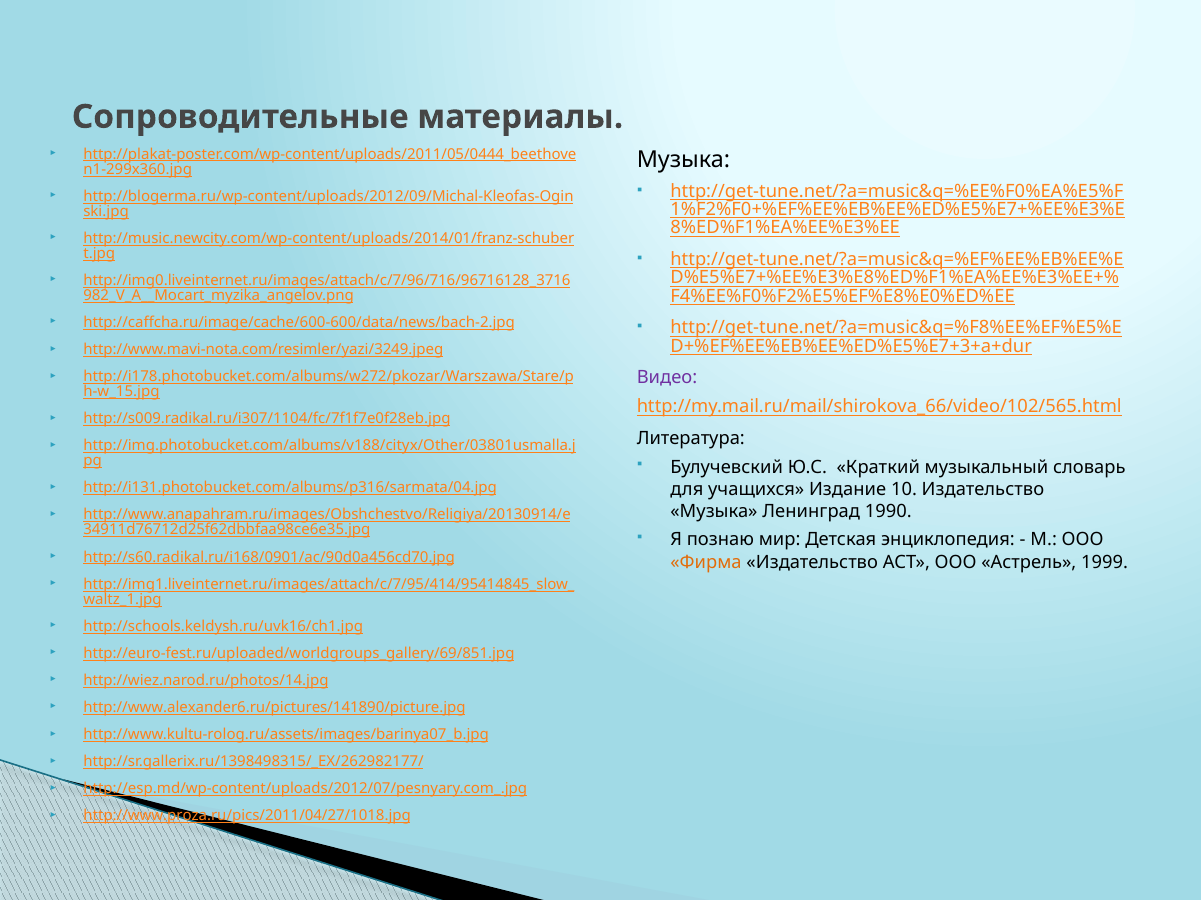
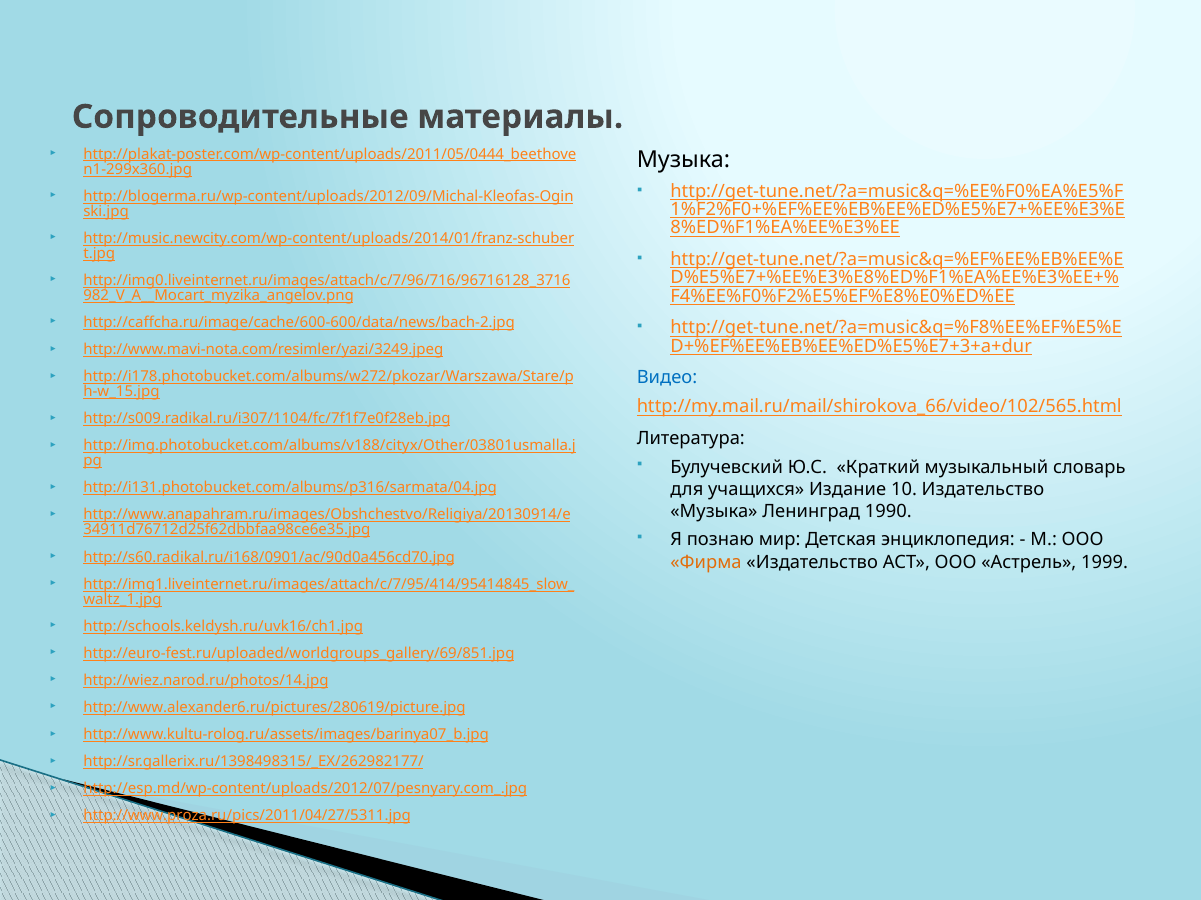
Видео colour: purple -> blue
http://www.alexander6.ru/pictures/141890/picture.jpg: http://www.alexander6.ru/pictures/141890/picture.jpg -> http://www.alexander6.ru/pictures/280619/picture.jpg
http://www.proza.ru/pics/2011/04/27/1018.jpg: http://www.proza.ru/pics/2011/04/27/1018.jpg -> http://www.proza.ru/pics/2011/04/27/5311.jpg
